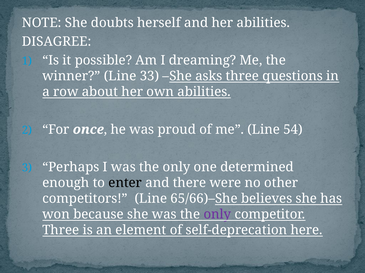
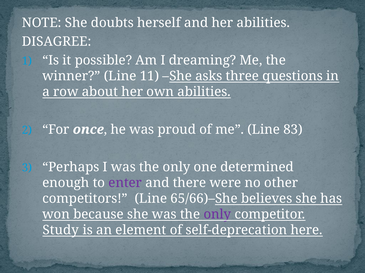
33: 33 -> 11
54: 54 -> 83
enter colour: black -> purple
Three at (61, 231): Three -> Study
